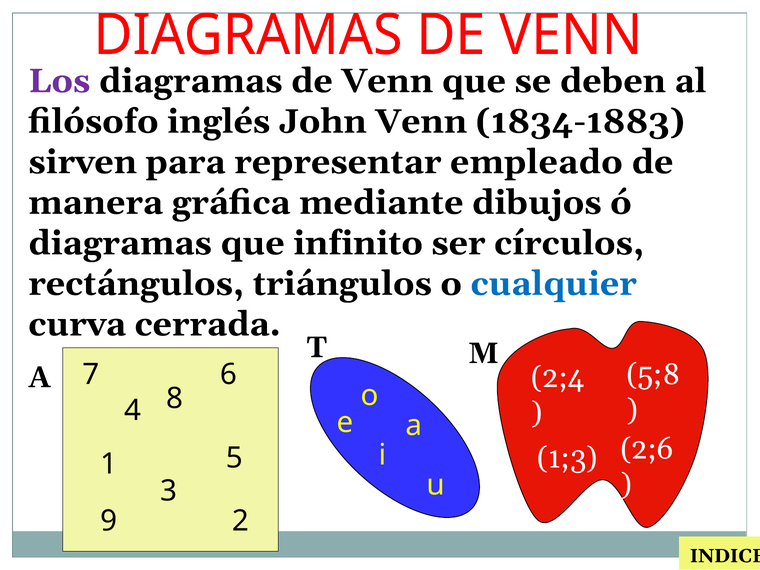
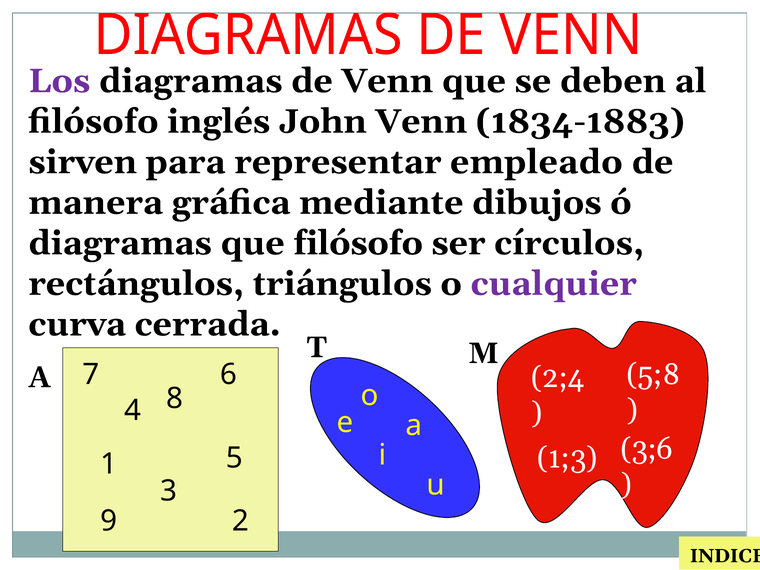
que infinito: infinito -> filósofo
cualquier colour: blue -> purple
2;6: 2;6 -> 3;6
